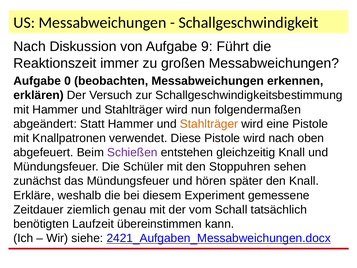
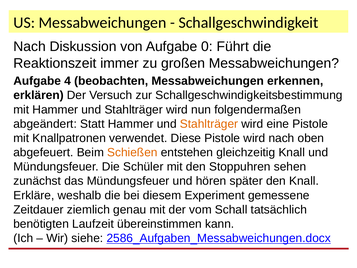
9: 9 -> 0
0: 0 -> 4
Schießen colour: purple -> orange
2421_Aufgaben_Messabweichungen.docx: 2421_Aufgaben_Messabweichungen.docx -> 2586_Aufgaben_Messabweichungen.docx
